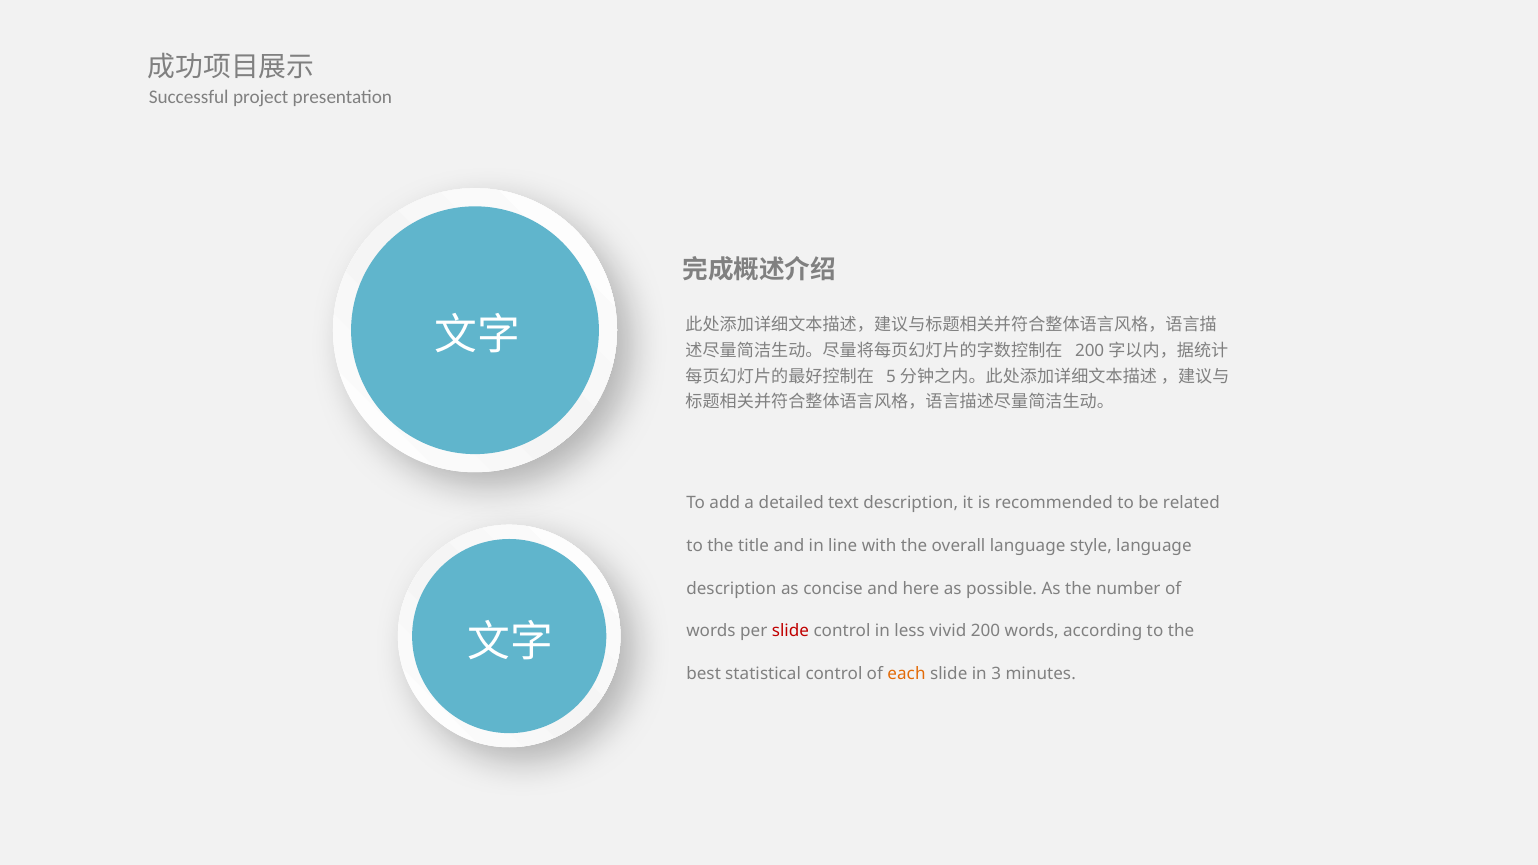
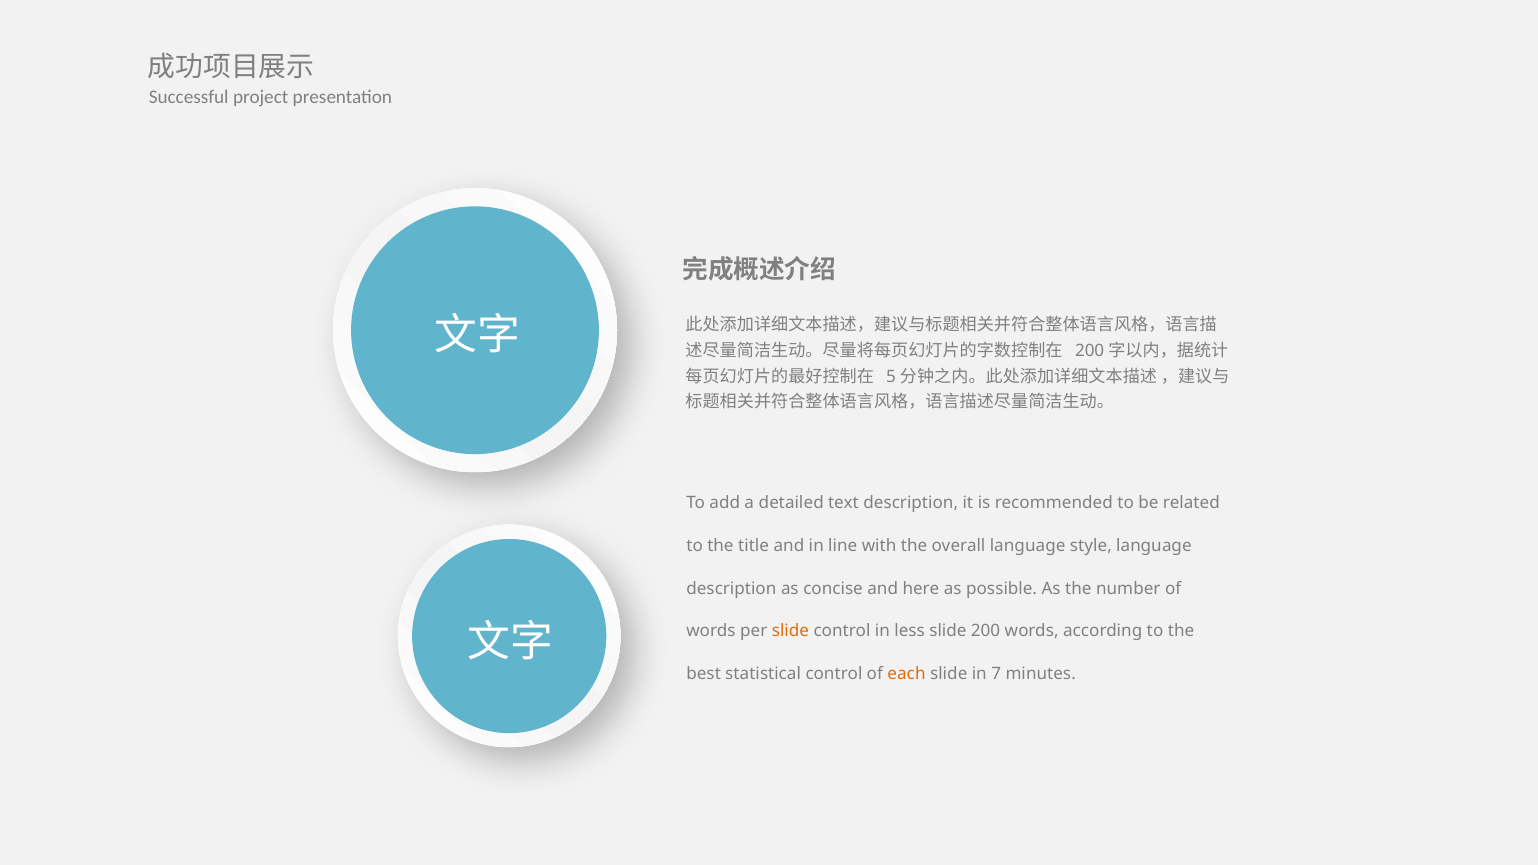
slide at (790, 631) colour: red -> orange
less vivid: vivid -> slide
3: 3 -> 7
